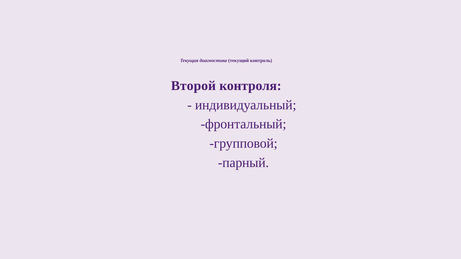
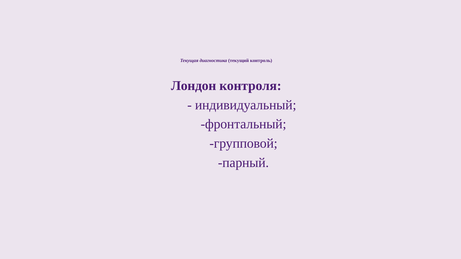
Второй: Второй -> Лондон
